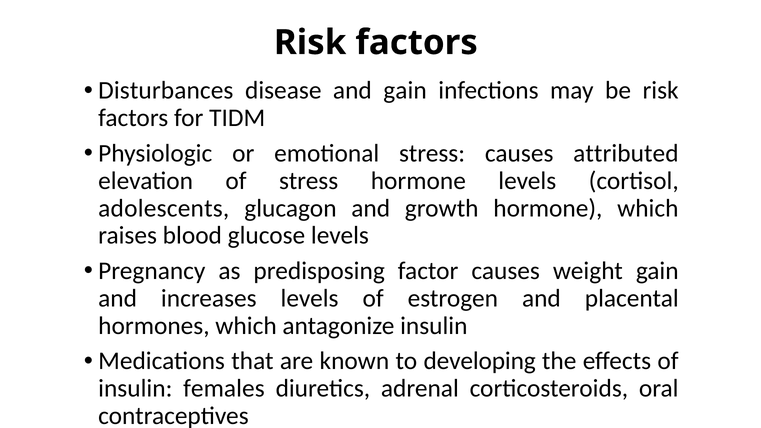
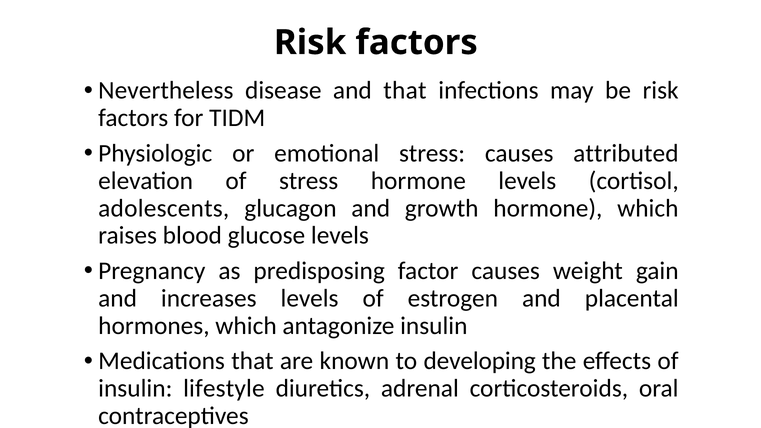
Disturbances: Disturbances -> Nevertheless
and gain: gain -> that
females: females -> lifestyle
